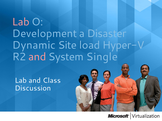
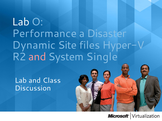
Lab at (21, 22) colour: pink -> white
Development: Development -> Performance
load: load -> files
